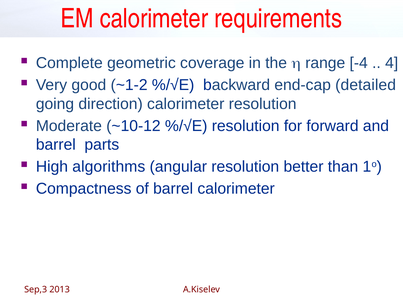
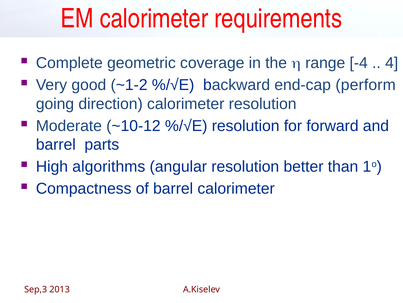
detailed: detailed -> perform
